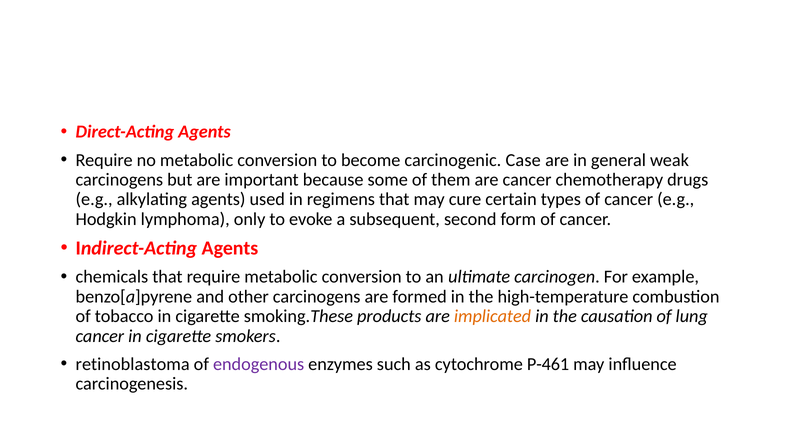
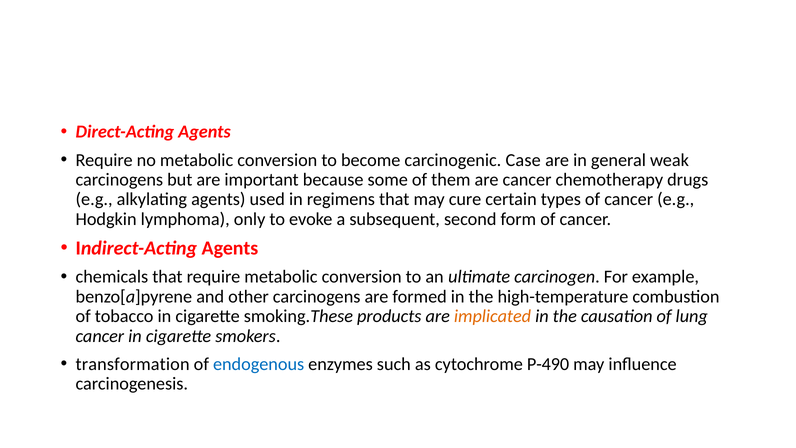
retinoblastoma: retinoblastoma -> transformation
endogenous colour: purple -> blue
P-461: P-461 -> P-490
